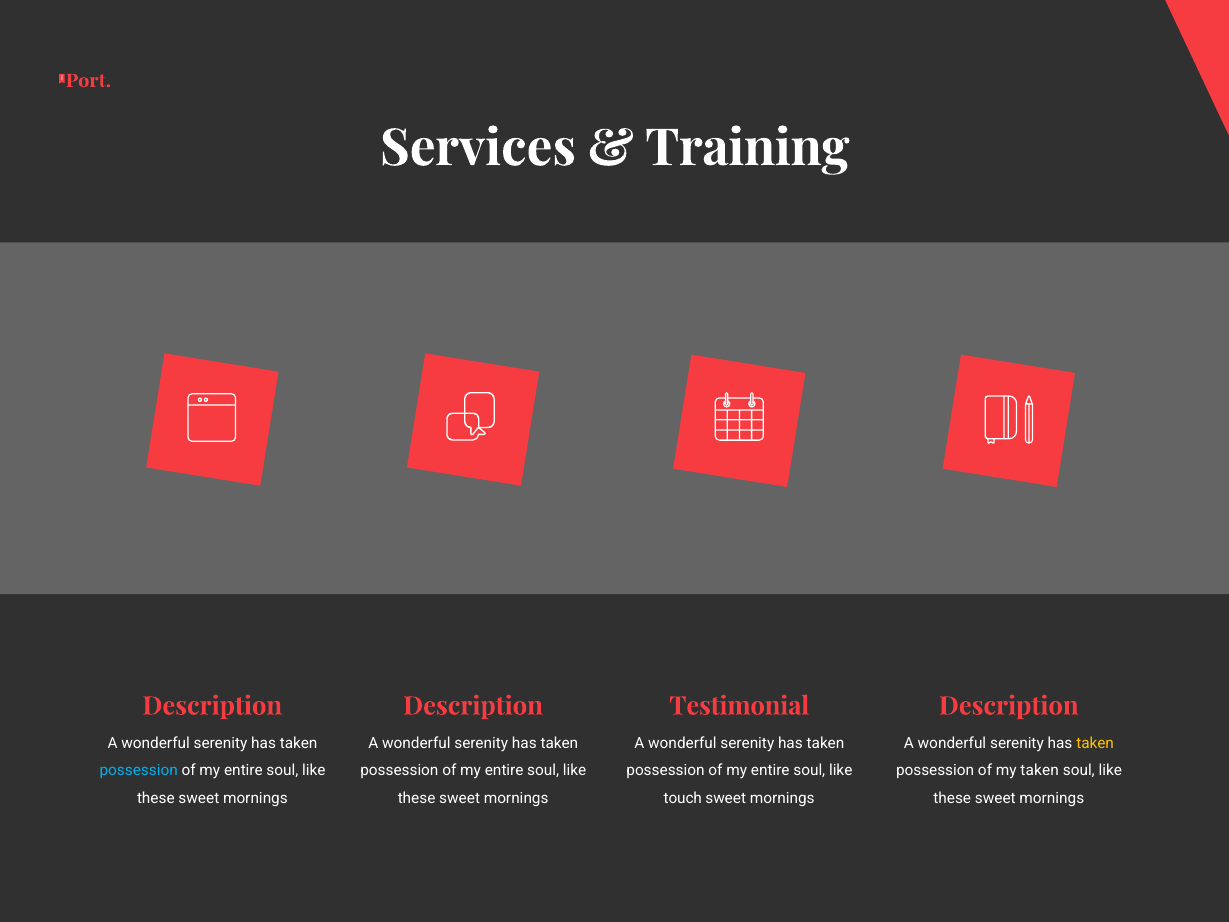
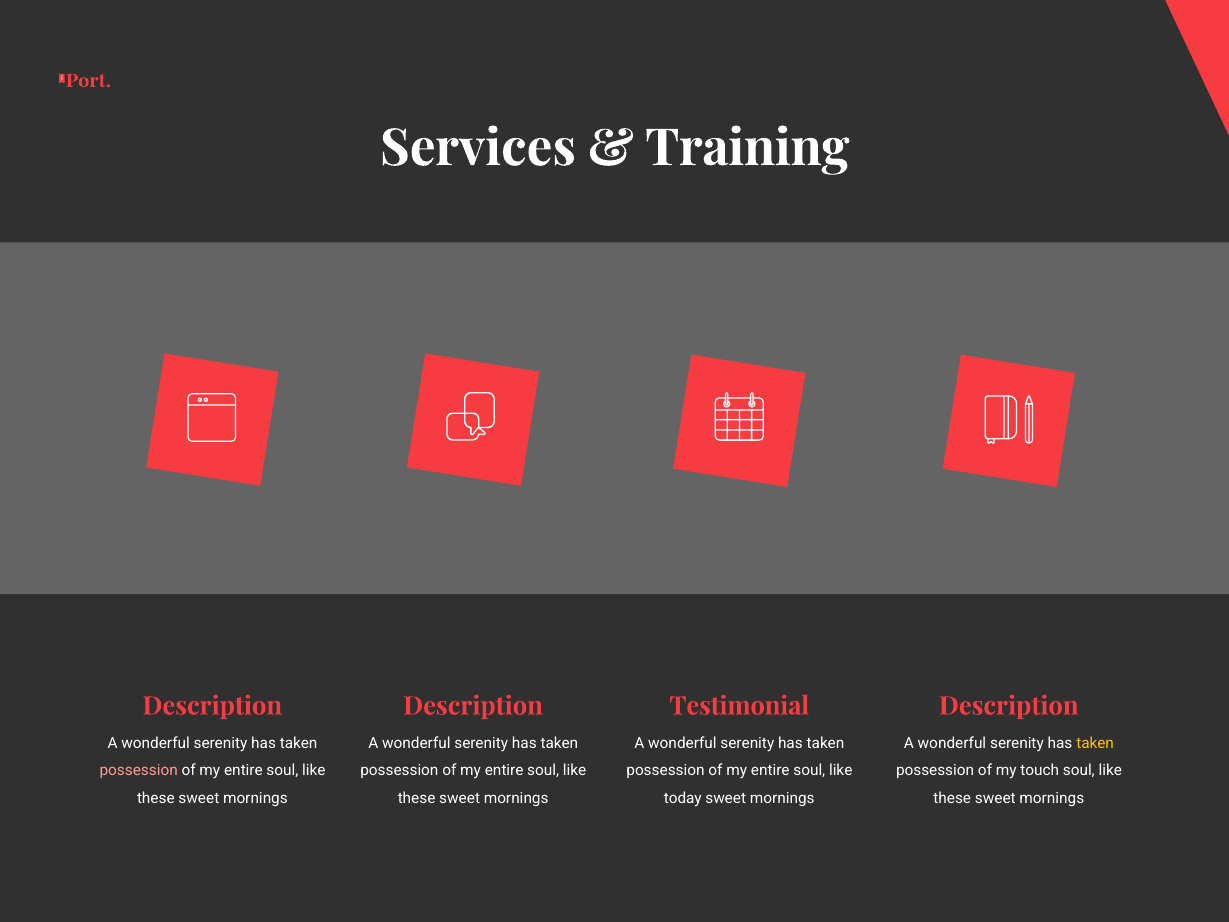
possession at (139, 770) colour: light blue -> pink
my taken: taken -> touch
touch: touch -> today
